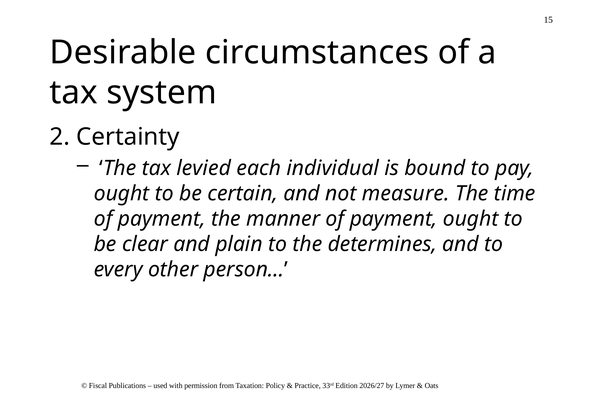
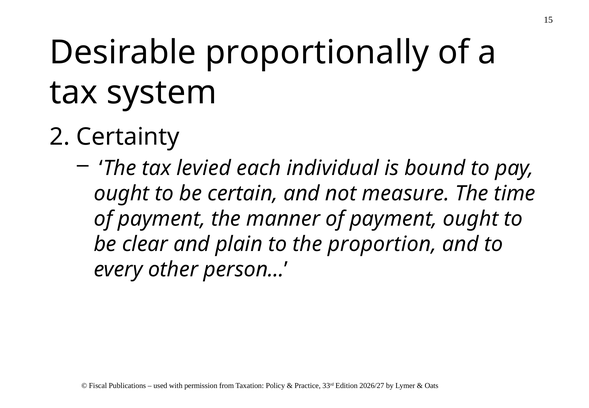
circumstances: circumstances -> proportionally
determines: determines -> proportion
